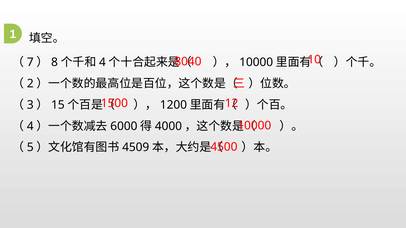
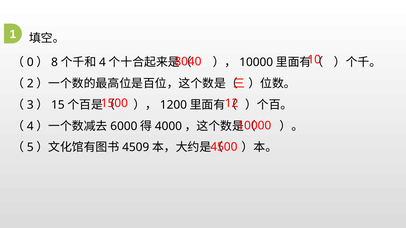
7: 7 -> 0
